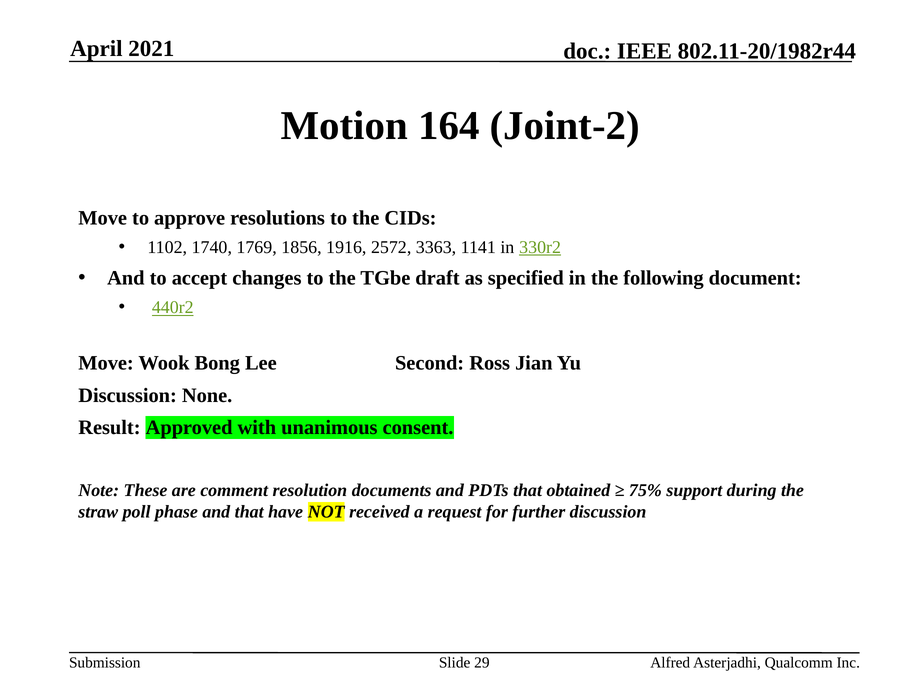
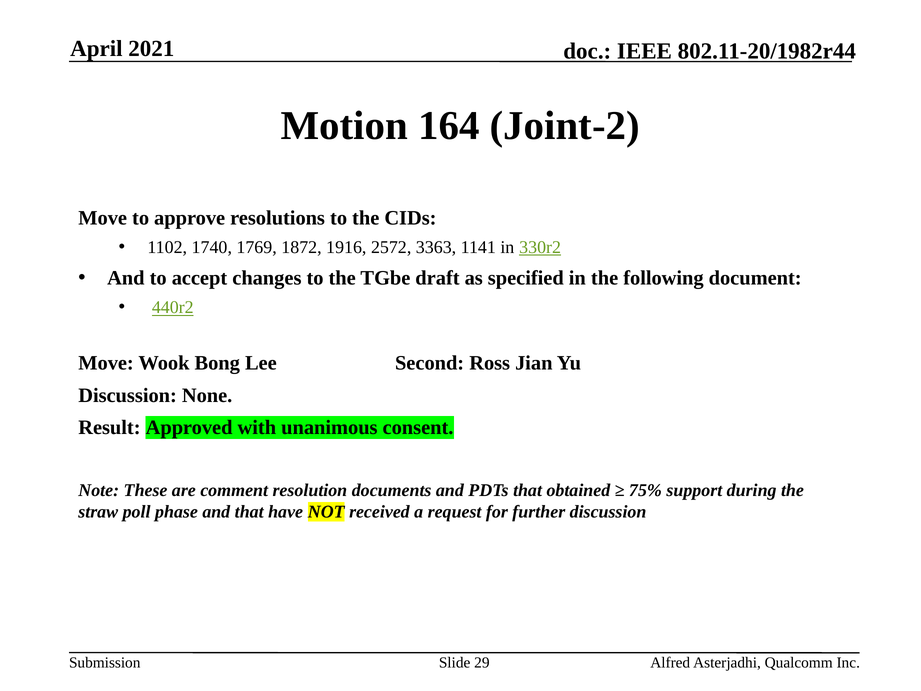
1856: 1856 -> 1872
